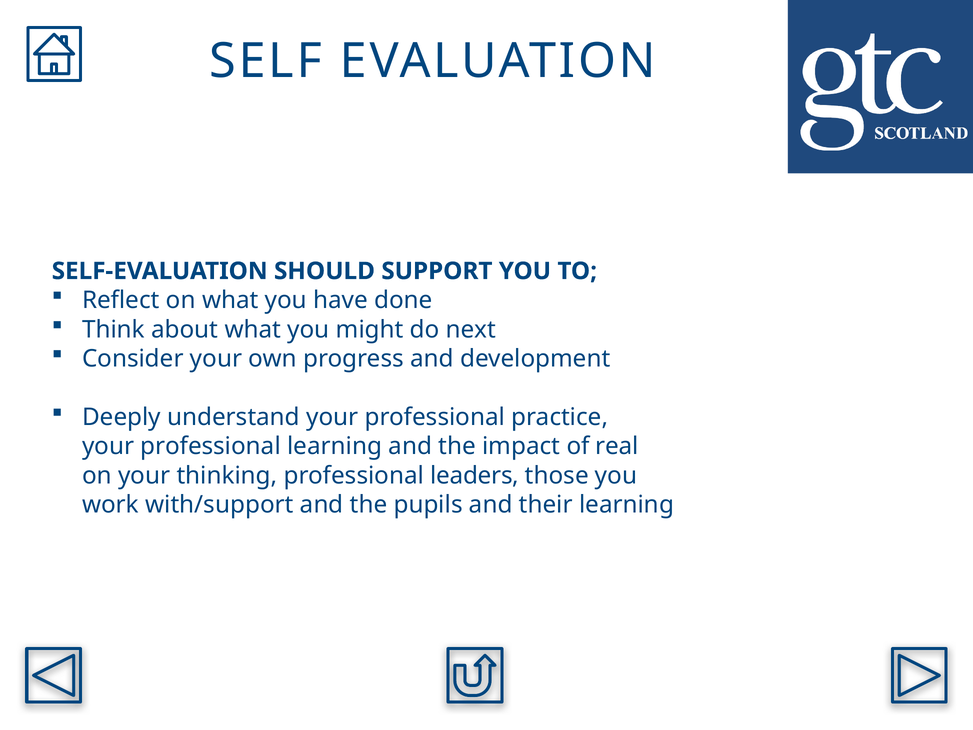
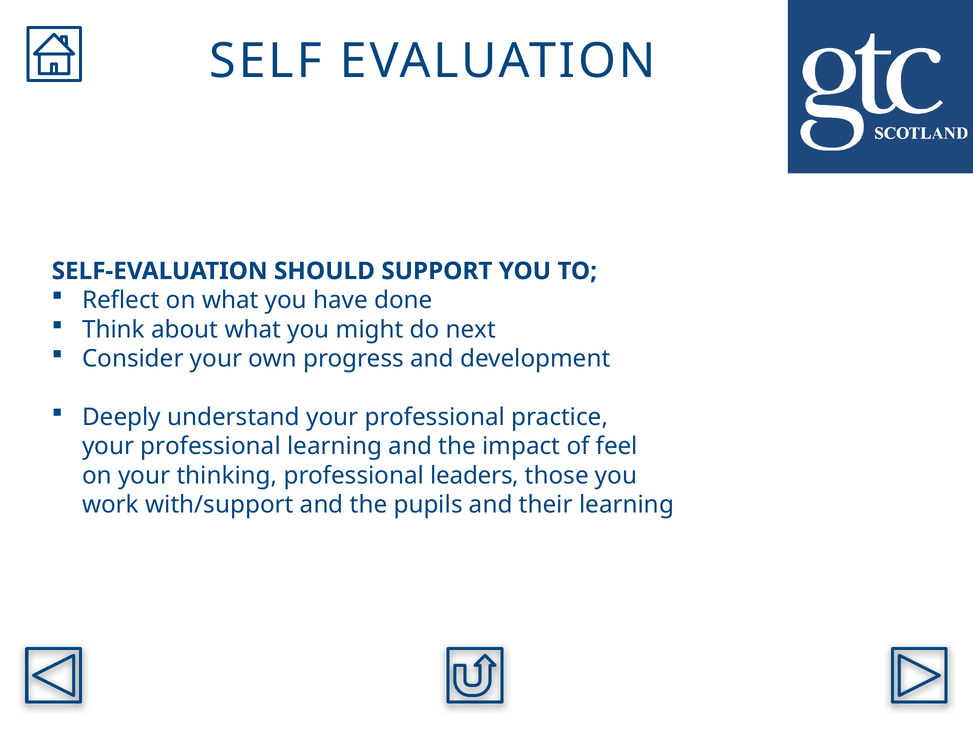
real: real -> feel
